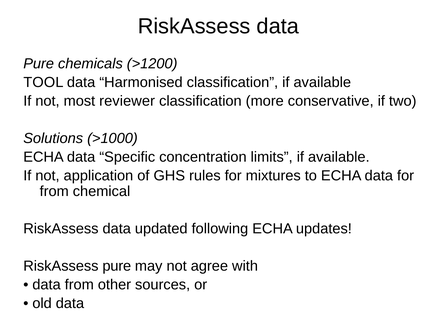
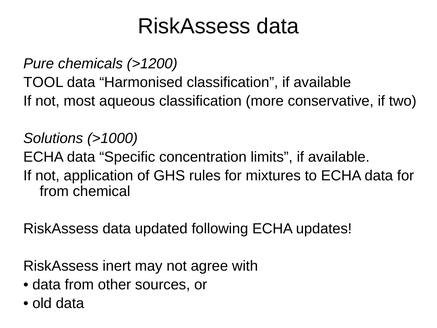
reviewer: reviewer -> aqueous
RiskAssess pure: pure -> inert
